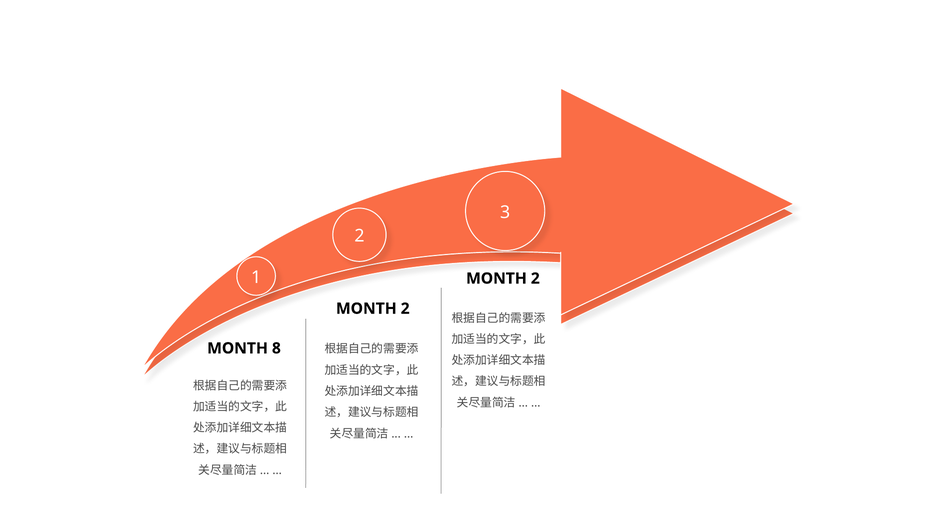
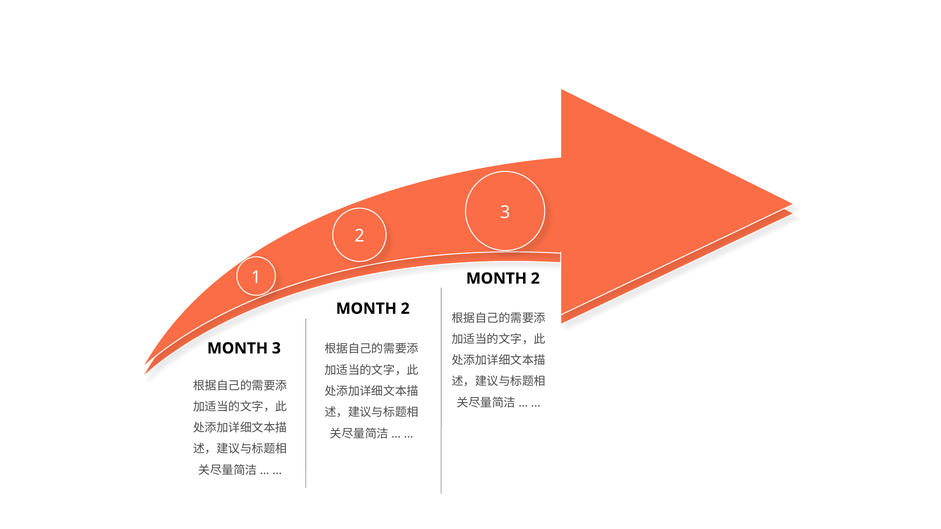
MONTH 8: 8 -> 3
